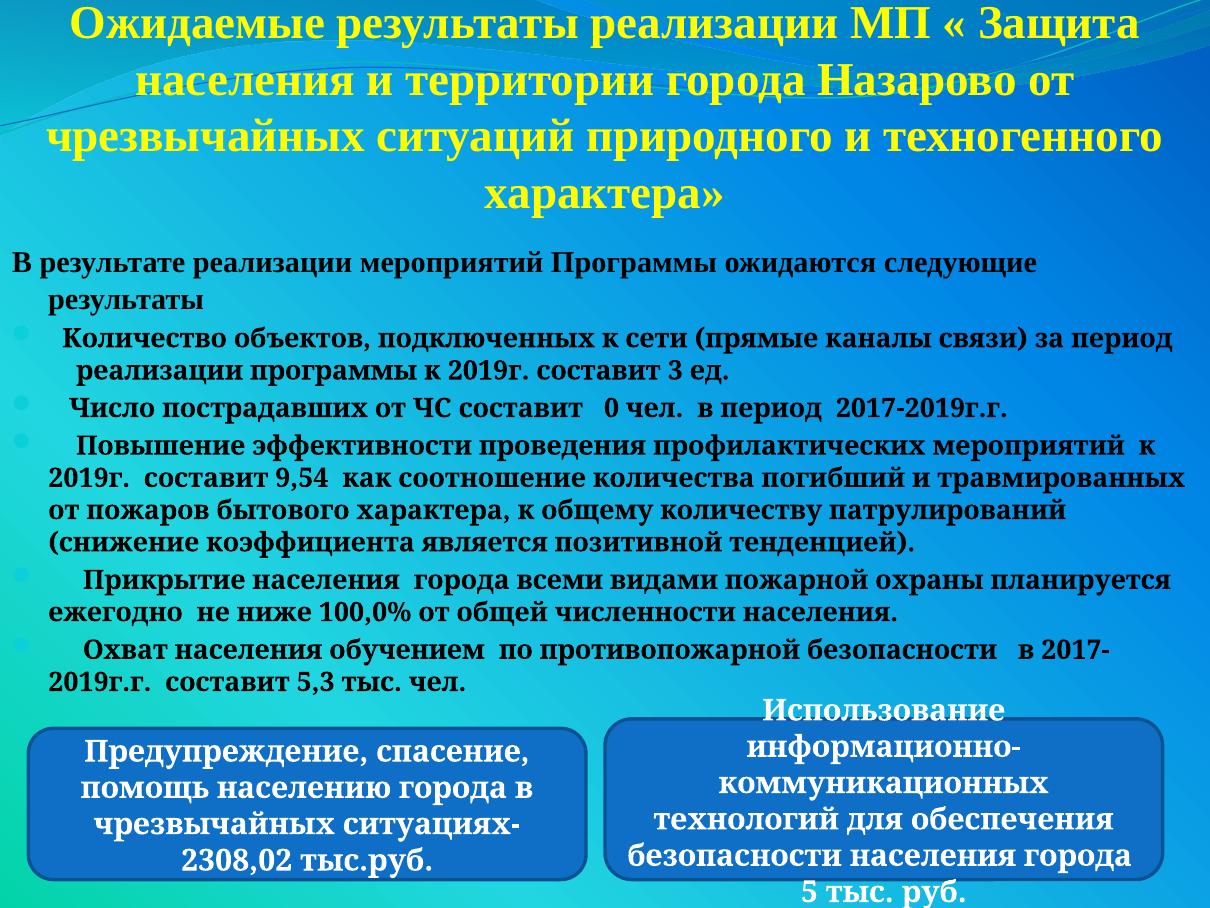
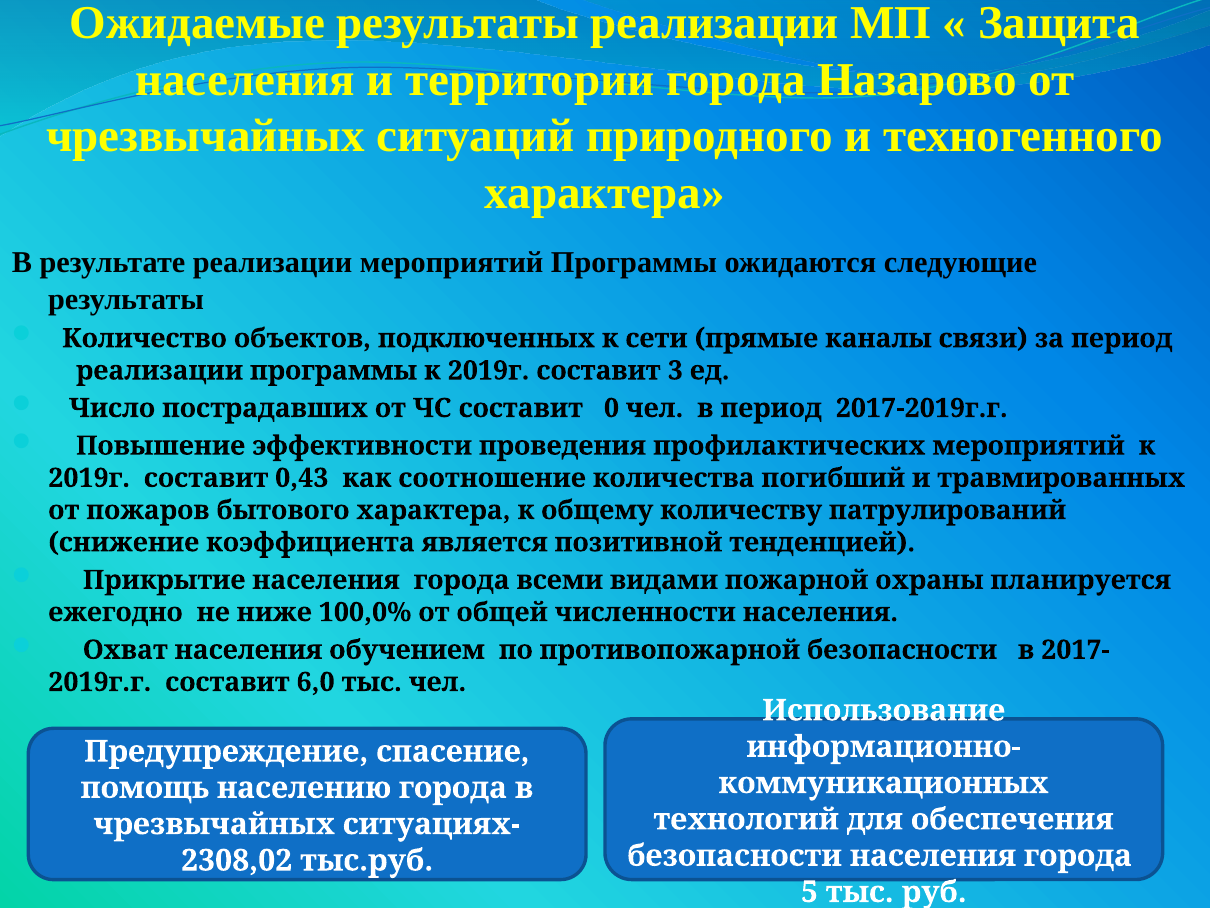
9,54: 9,54 -> 0,43
5,3: 5,3 -> 6,0
